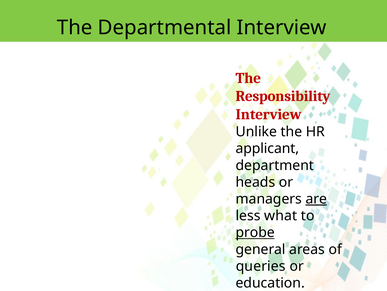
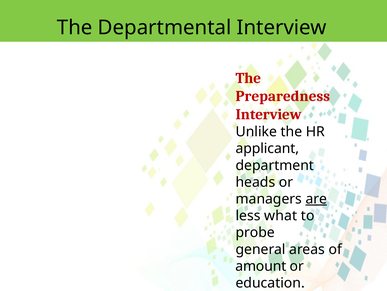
Responsibility: Responsibility -> Preparedness
probe underline: present -> none
queries: queries -> amount
